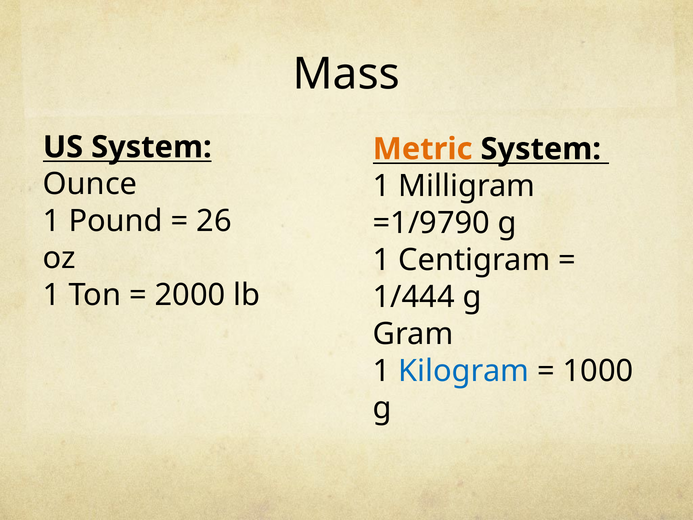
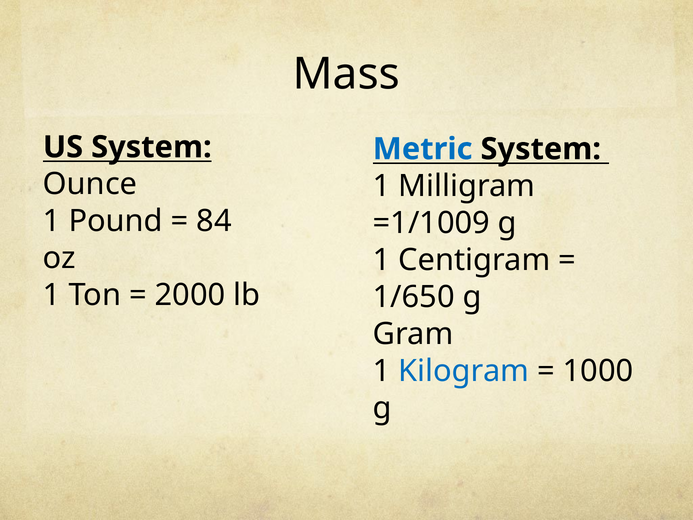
Metric colour: orange -> blue
26: 26 -> 84
=1/9790: =1/9790 -> =1/1009
1/444: 1/444 -> 1/650
